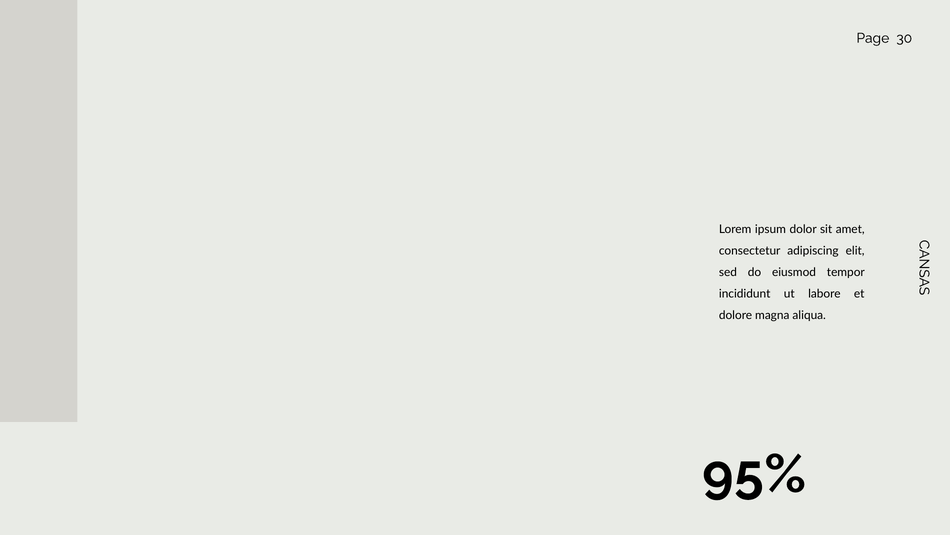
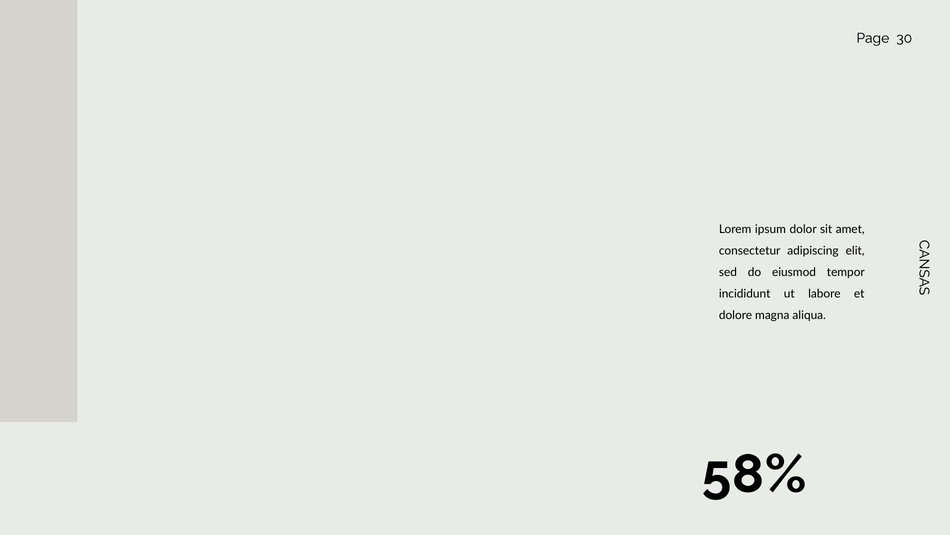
95%: 95% -> 58%
